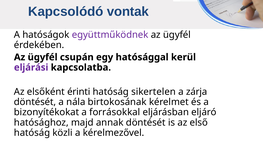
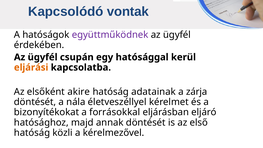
eljárási colour: purple -> orange
érinti: érinti -> akire
sikertelen: sikertelen -> adatainak
birtokosának: birtokosának -> életveszéllyel
